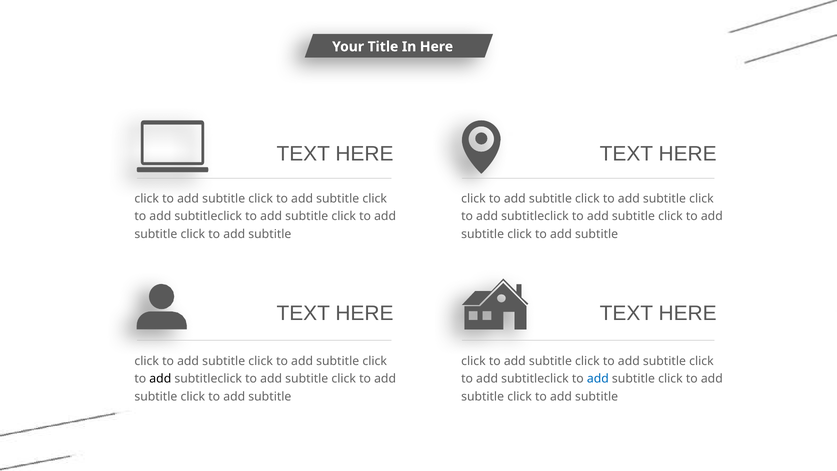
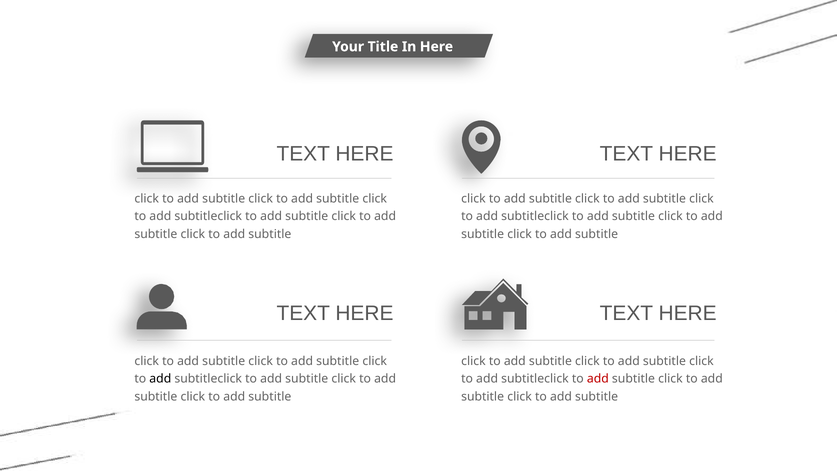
add at (598, 379) colour: blue -> red
